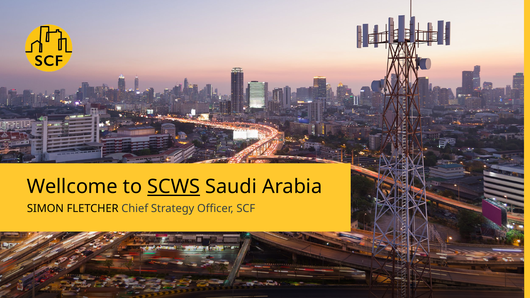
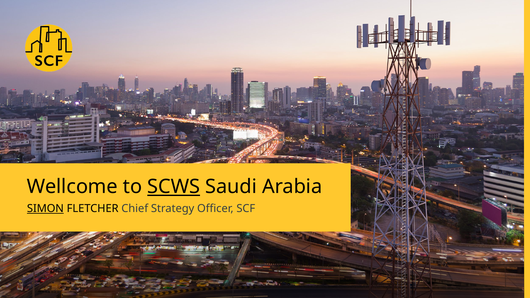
SIMON underline: none -> present
